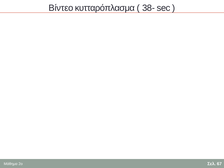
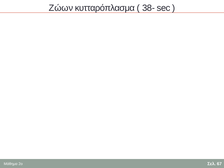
Βίντεο: Βίντεο -> Ζώων
